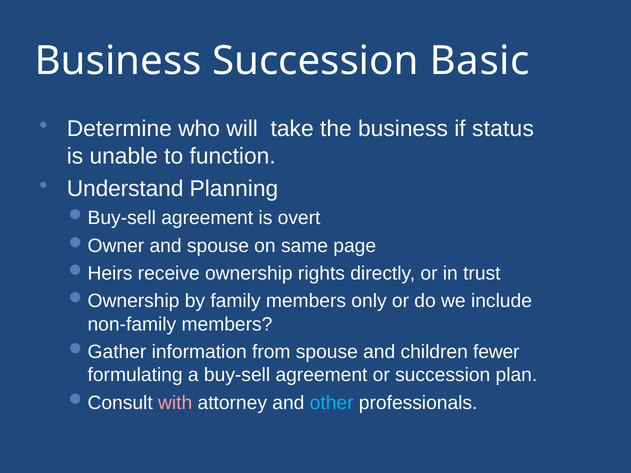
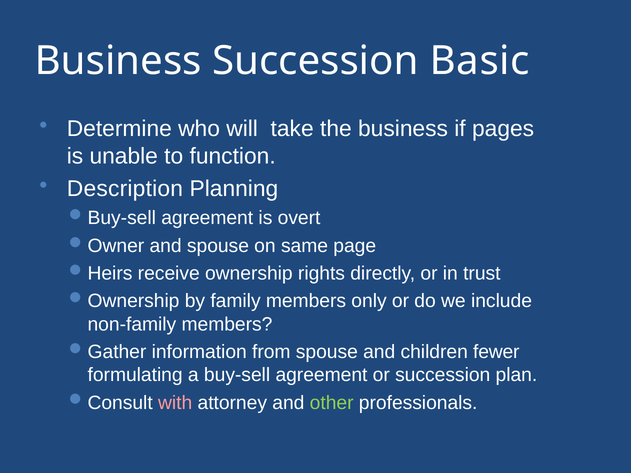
status: status -> pages
Understand: Understand -> Description
other colour: light blue -> light green
